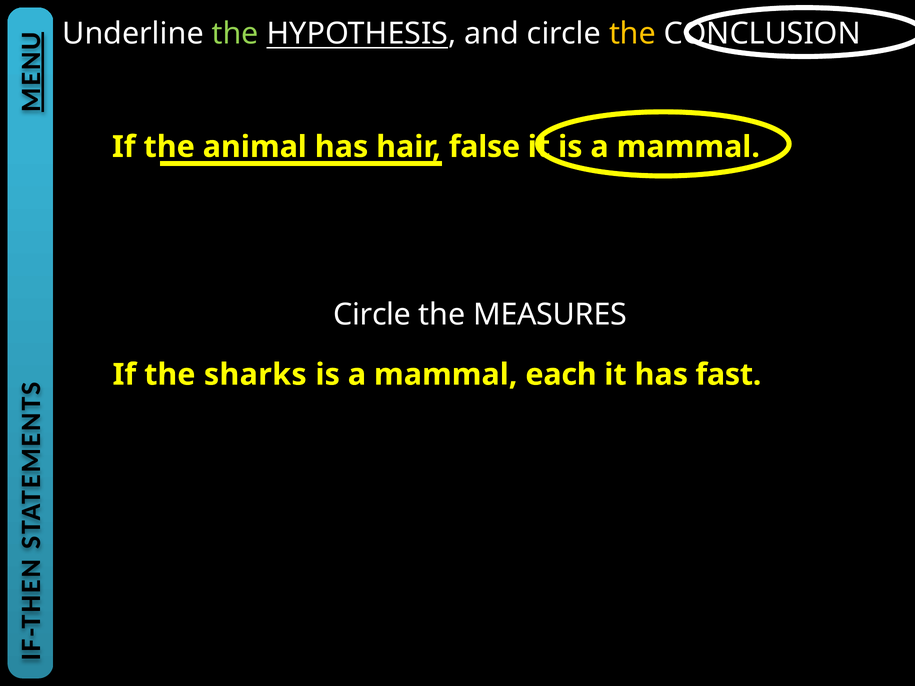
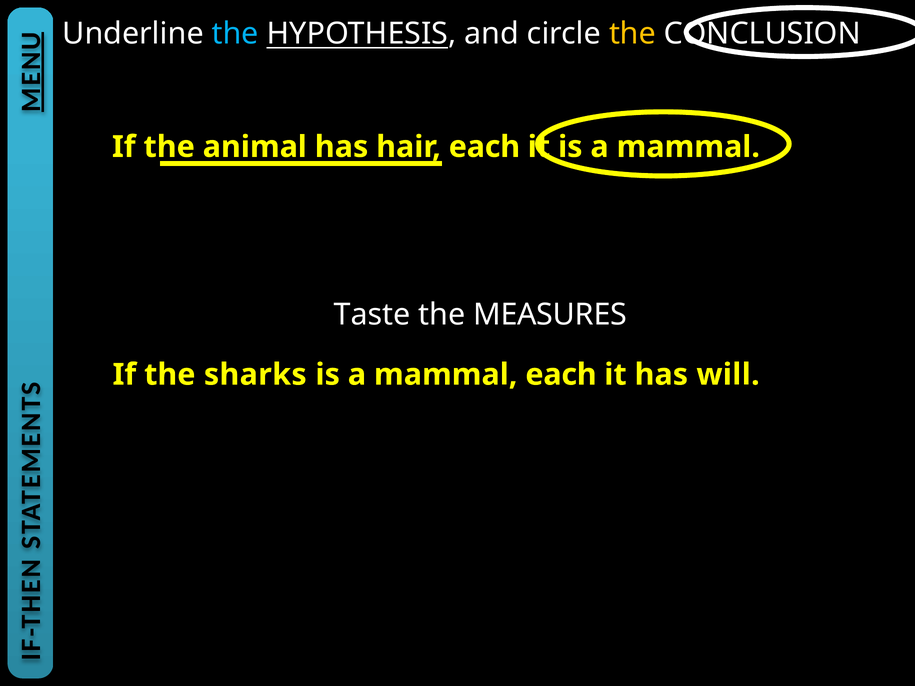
the at (235, 34) colour: light green -> light blue
false at (484, 147): false -> each
Circle at (372, 315): Circle -> Taste
fast: fast -> will
